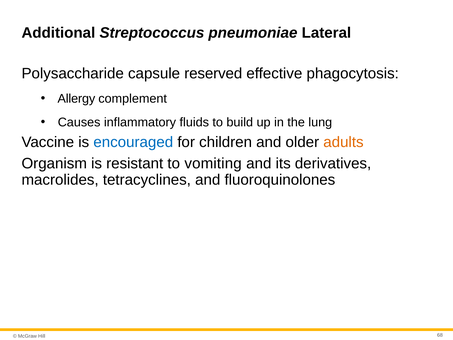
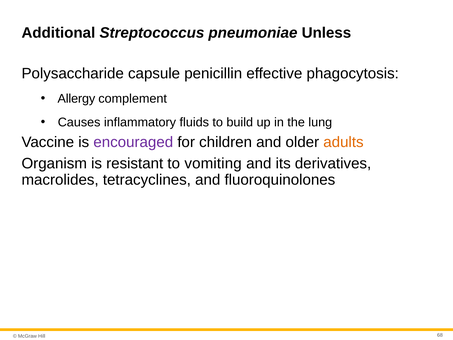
Lateral: Lateral -> Unless
reserved: reserved -> penicillin
encouraged colour: blue -> purple
